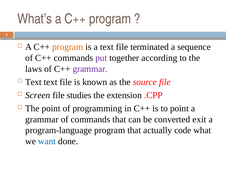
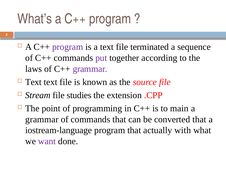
program at (68, 47) colour: orange -> purple
Screen: Screen -> Stream
to point: point -> main
converted exit: exit -> that
program-language: program-language -> iostream-language
code: code -> with
want colour: blue -> purple
